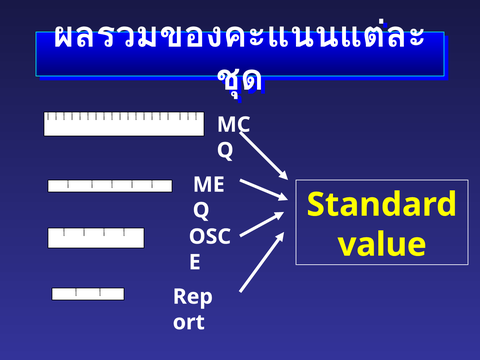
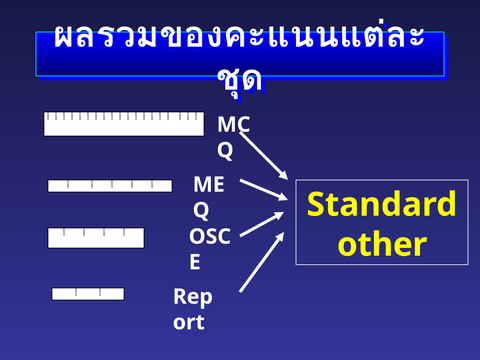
value: value -> other
